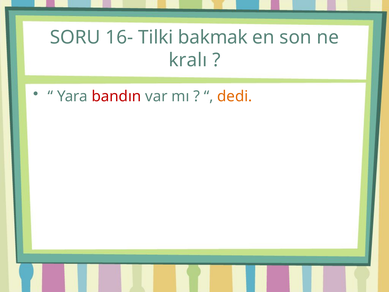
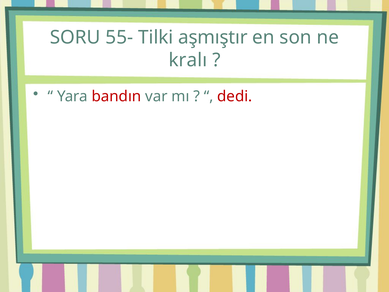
16-: 16- -> 55-
bakmak: bakmak -> aşmıştır
dedi colour: orange -> red
